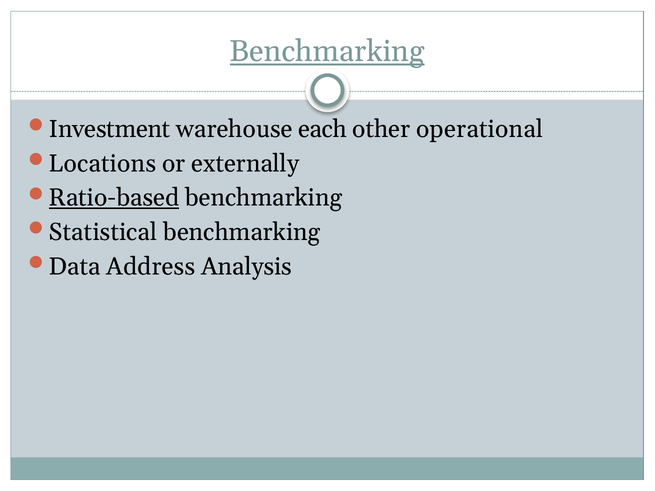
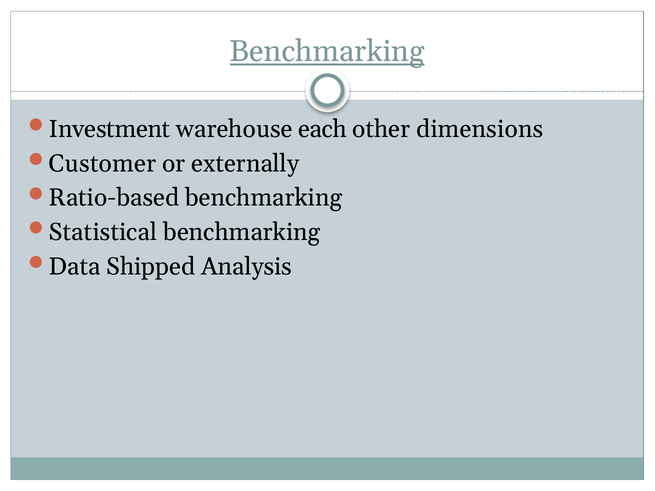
operational: operational -> dimensions
Locations: Locations -> Customer
Ratio-based underline: present -> none
Address: Address -> Shipped
